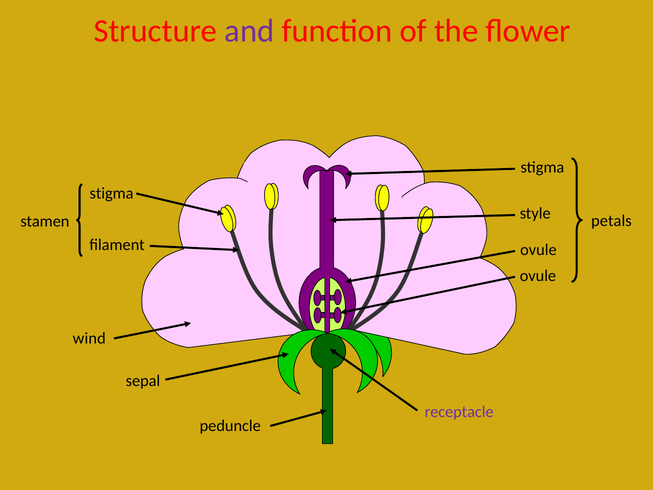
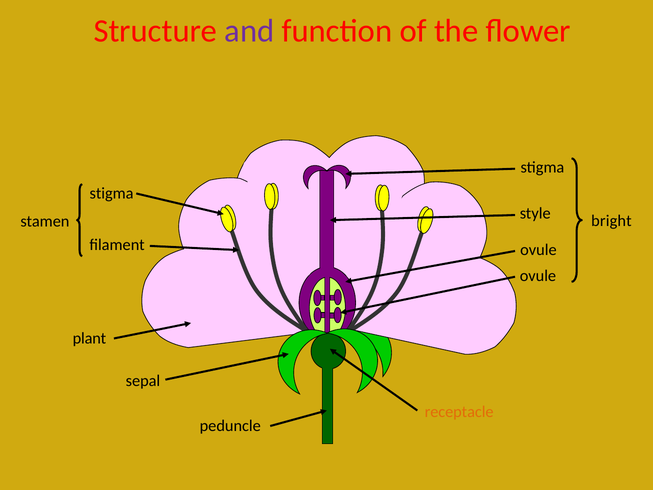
petals: petals -> bright
wind: wind -> plant
receptacle colour: purple -> orange
